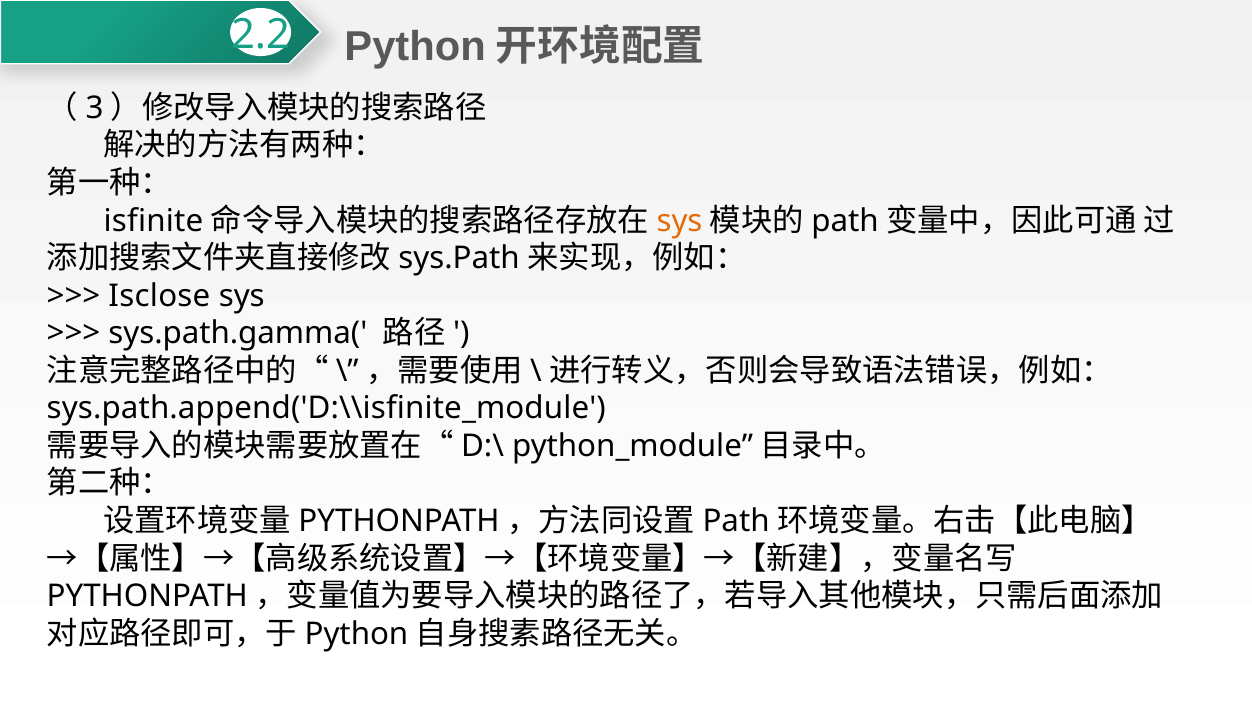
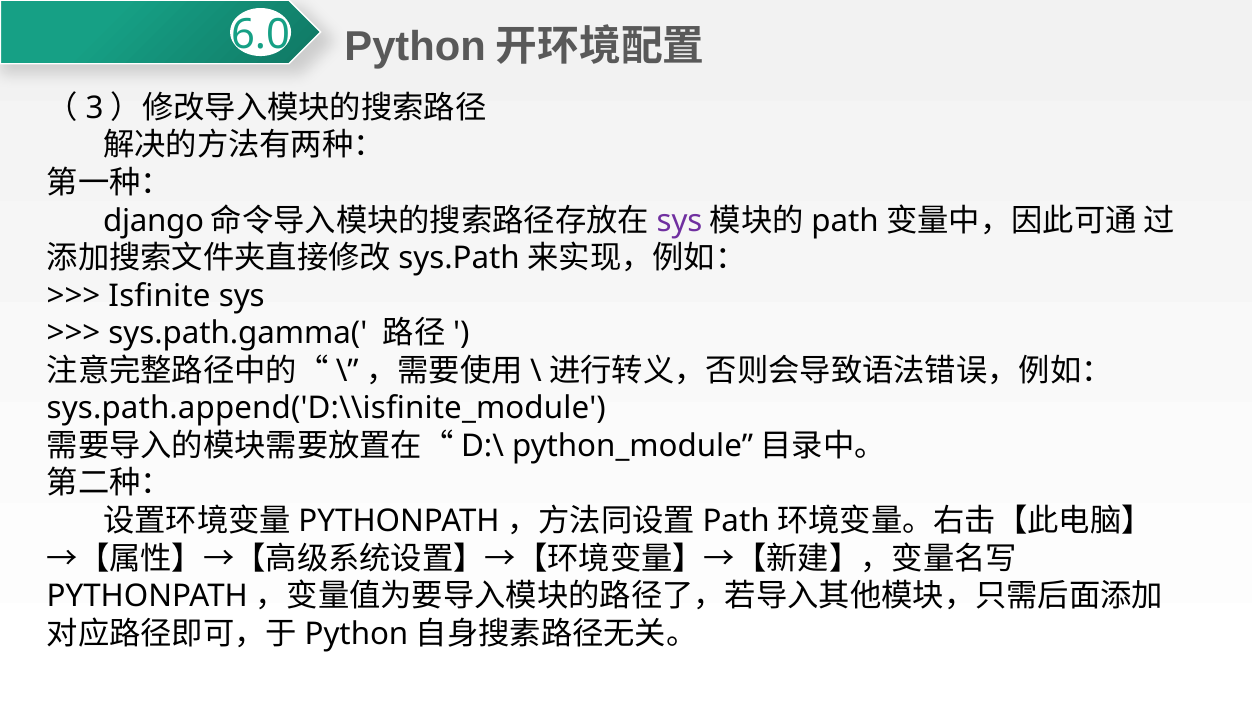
2.2: 2.2 -> 6.0
isfinite: isfinite -> django
sys at (679, 221) colour: orange -> purple
Isclose: Isclose -> Isfinite
